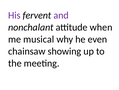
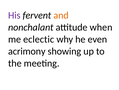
and colour: purple -> orange
musical: musical -> eclectic
chainsaw: chainsaw -> acrimony
